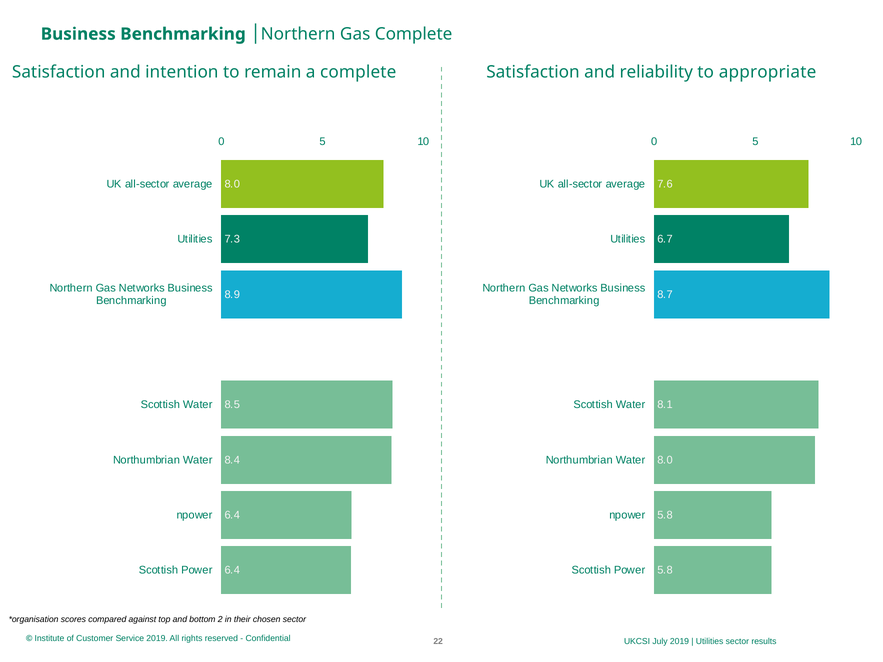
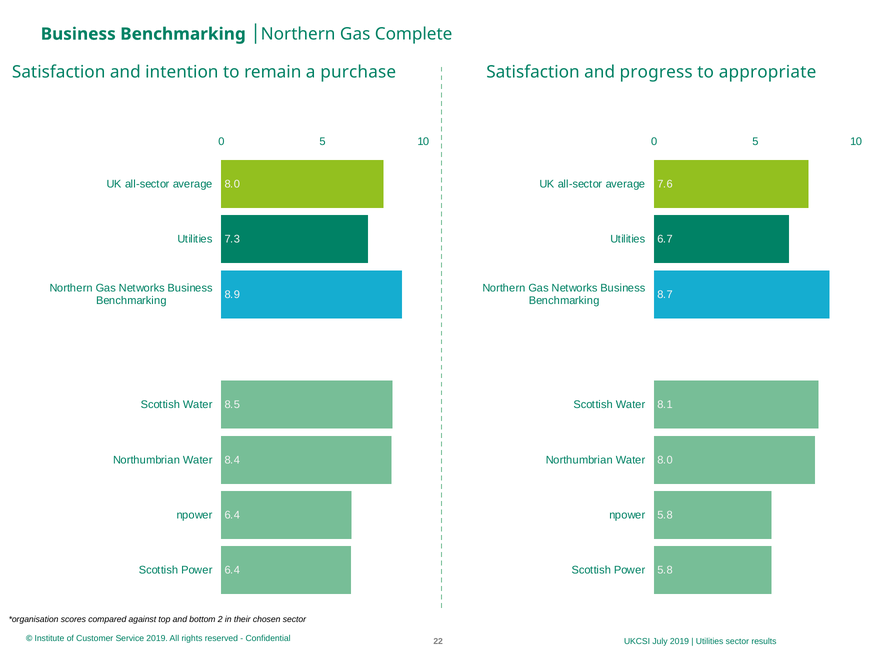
a complete: complete -> purchase
reliability: reliability -> progress
